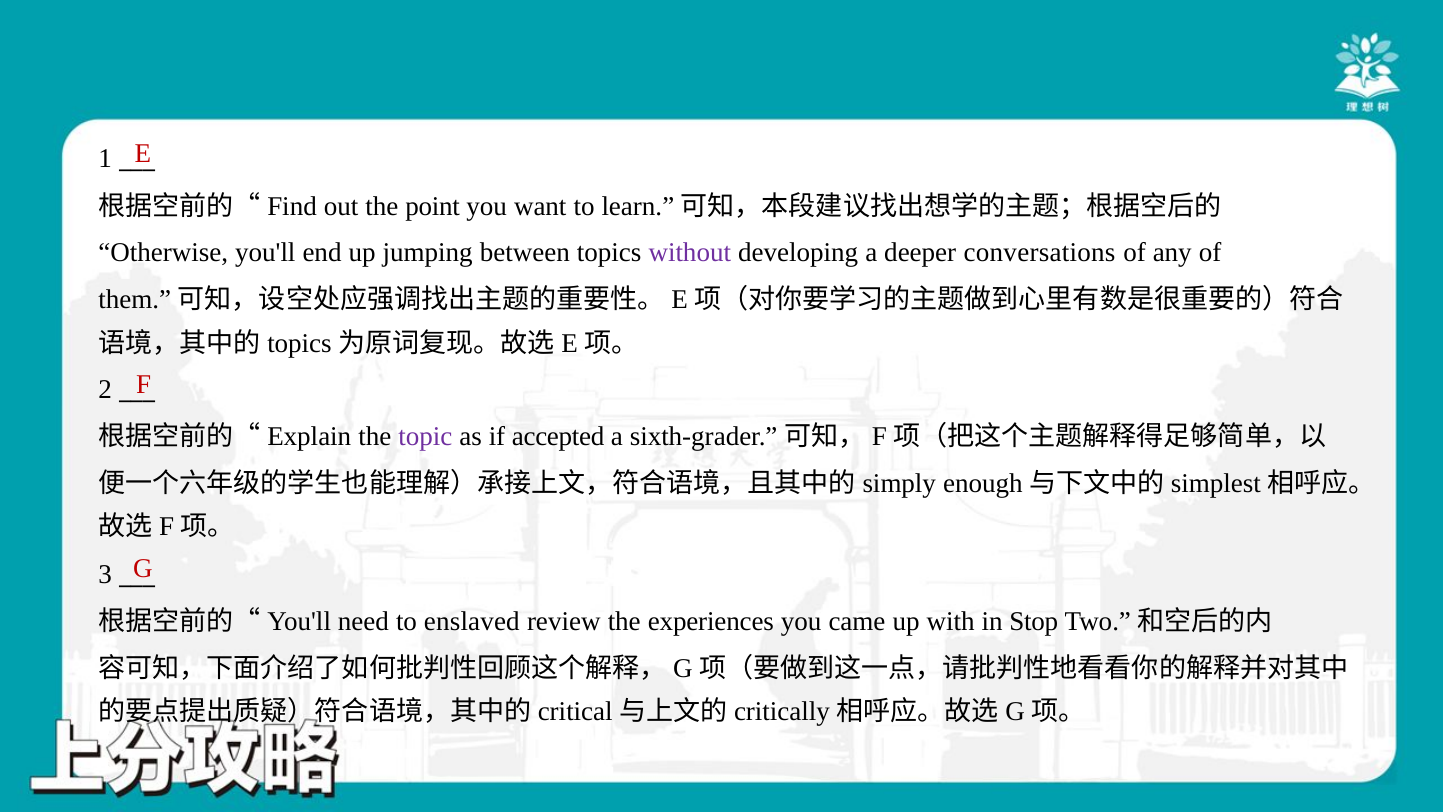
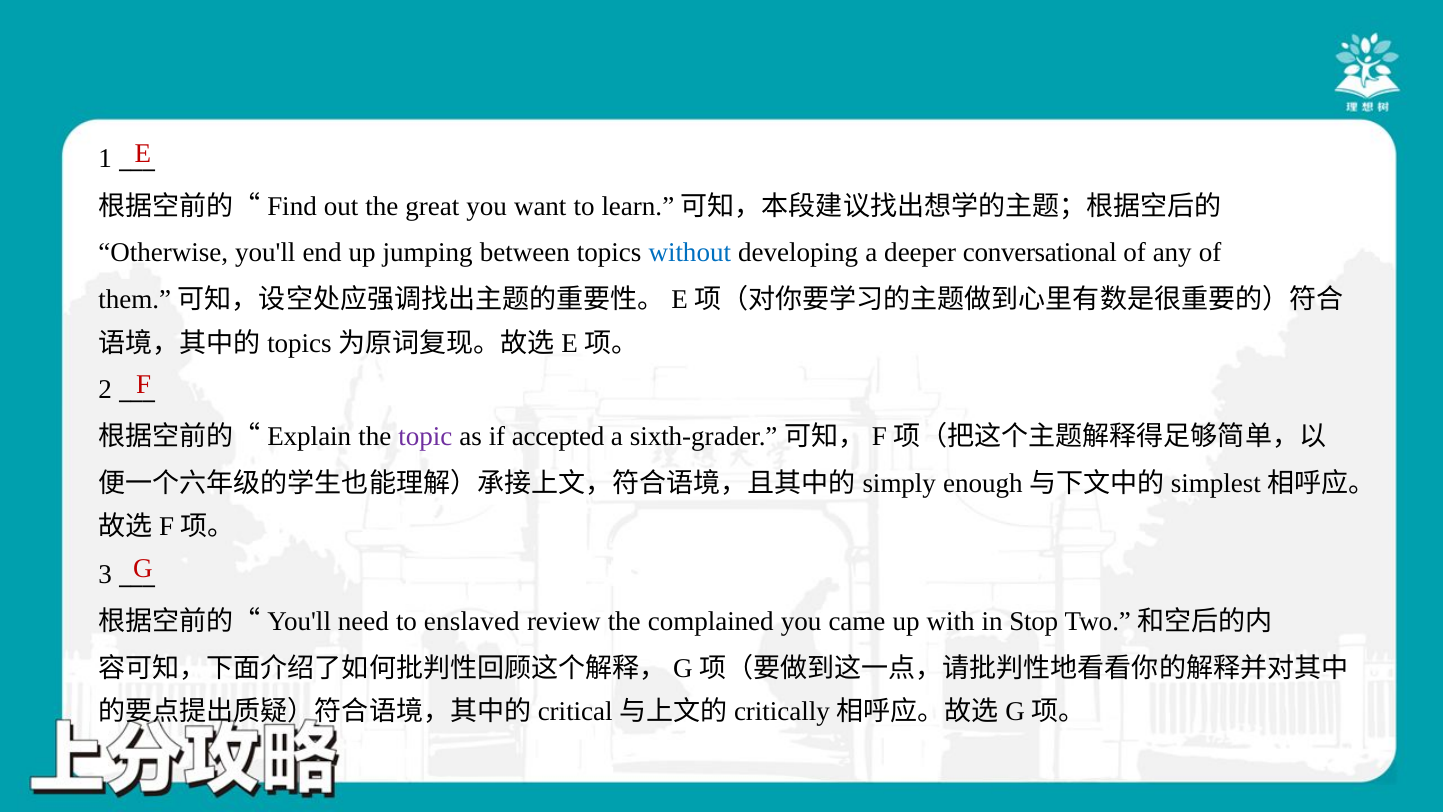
point: point -> great
without colour: purple -> blue
conversations: conversations -> conversational
experiences: experiences -> complained
